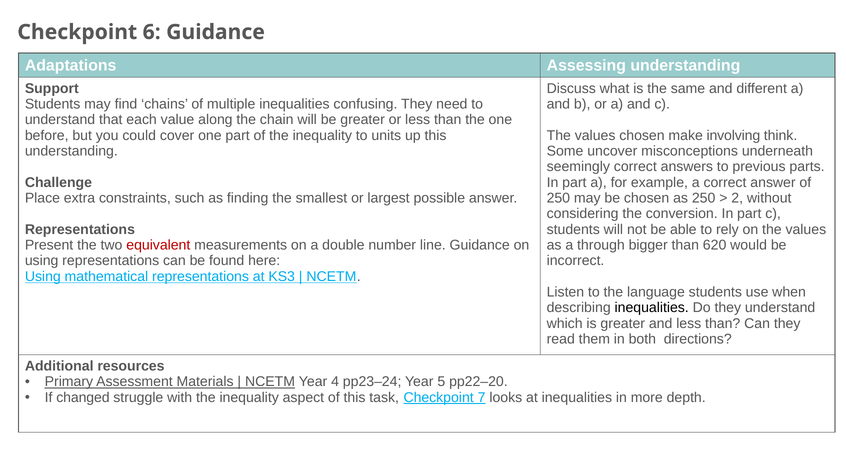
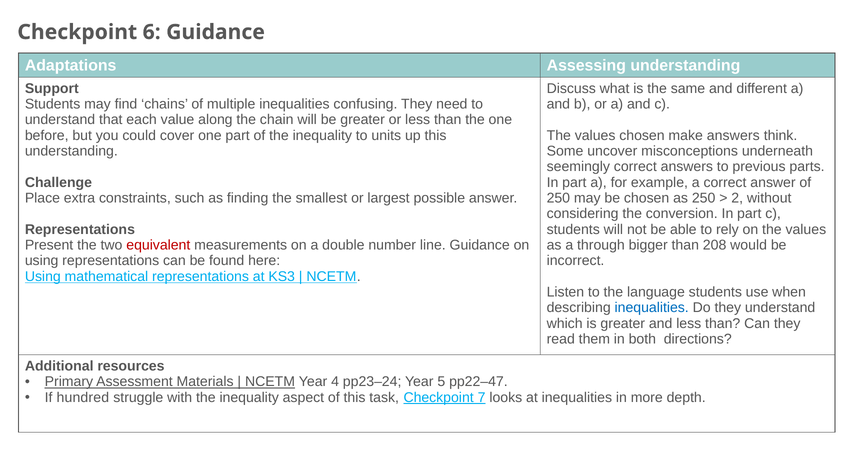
make involving: involving -> answers
620: 620 -> 208
inequalities at (652, 308) colour: black -> blue
pp22–20: pp22–20 -> pp22–47
changed: changed -> hundred
